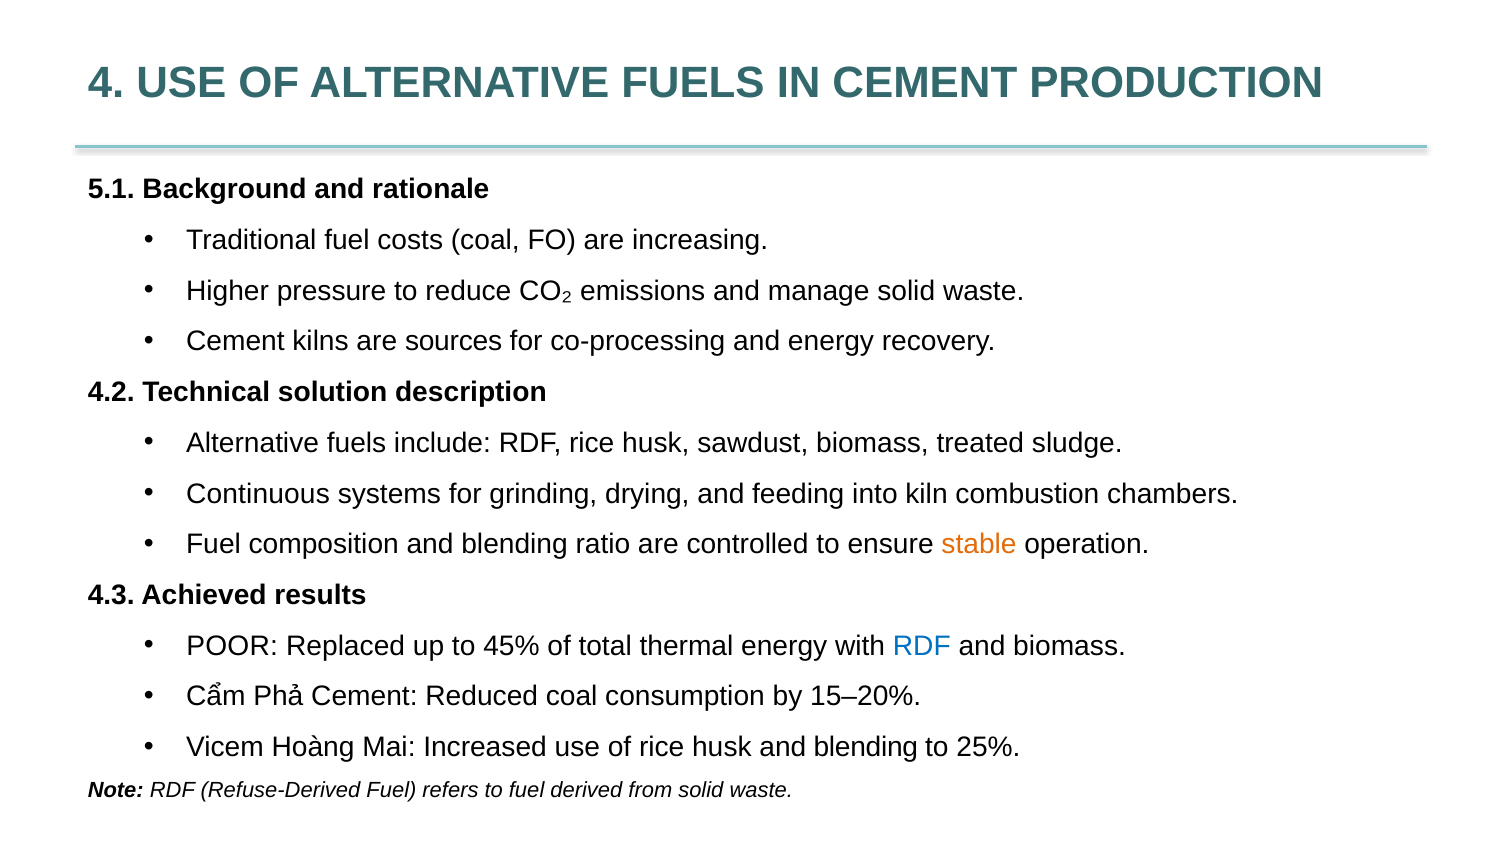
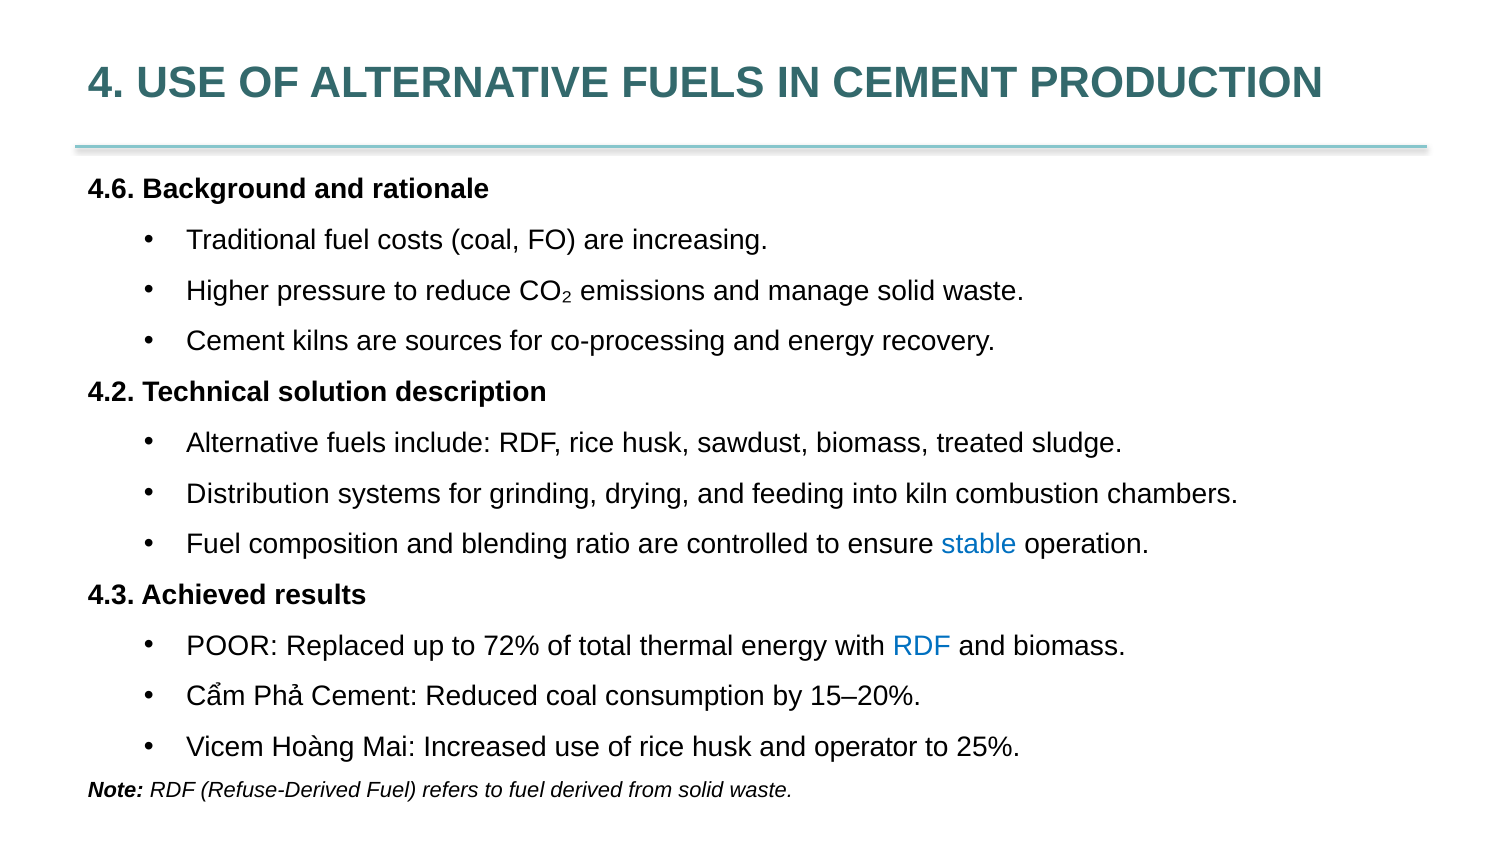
5.1: 5.1 -> 4.6
Continuous: Continuous -> Distribution
stable colour: orange -> blue
45%: 45% -> 72%
husk and blending: blending -> operator
